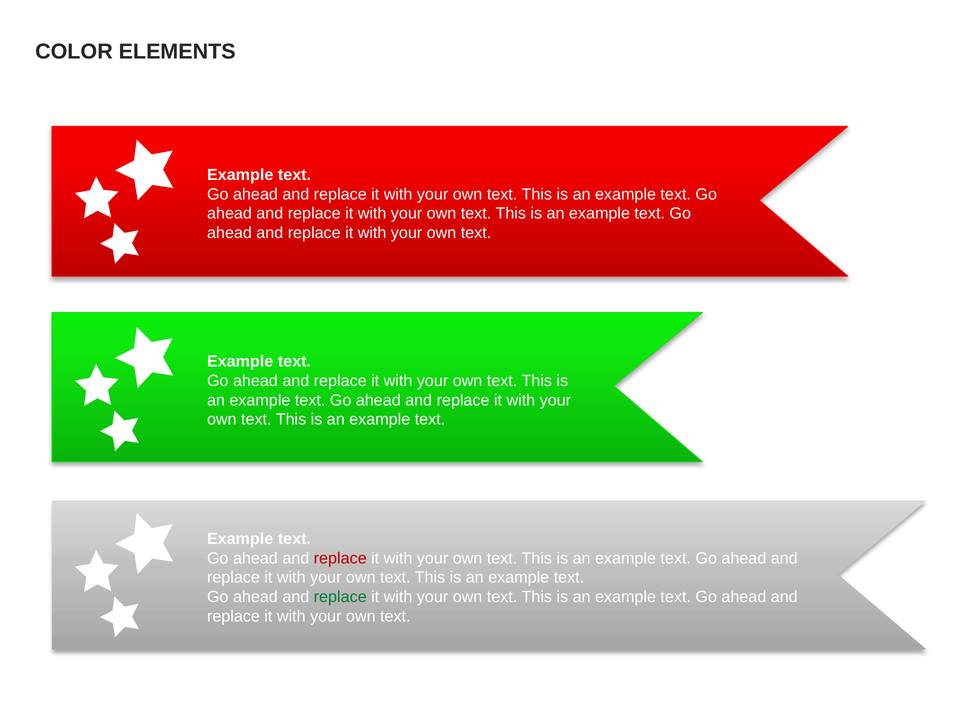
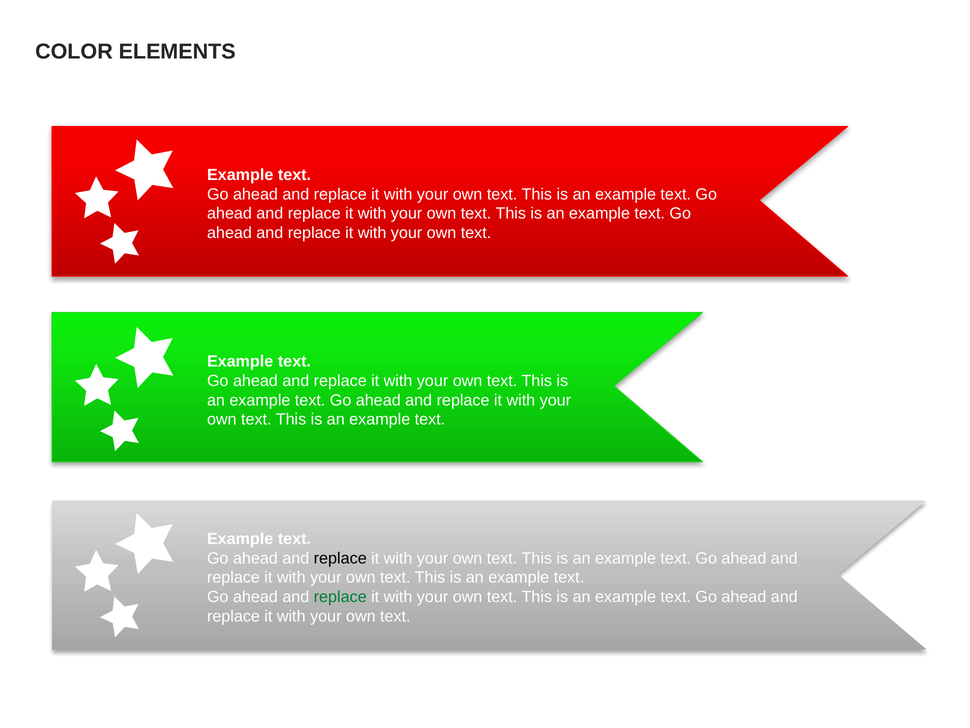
replace at (340, 558) colour: red -> black
